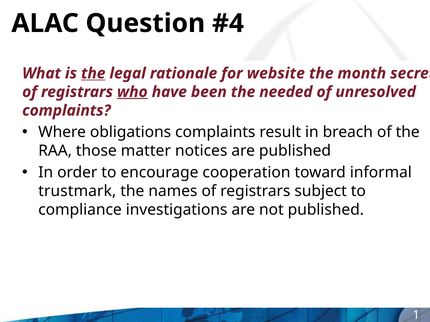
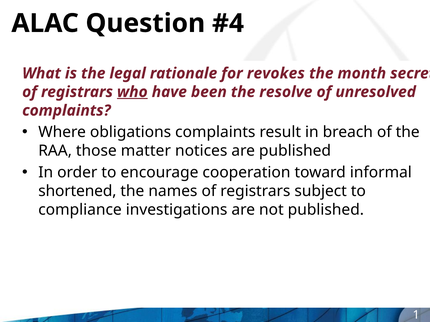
the at (93, 73) underline: present -> none
website: website -> revokes
needed: needed -> resolve
trustmark: trustmark -> shortened
